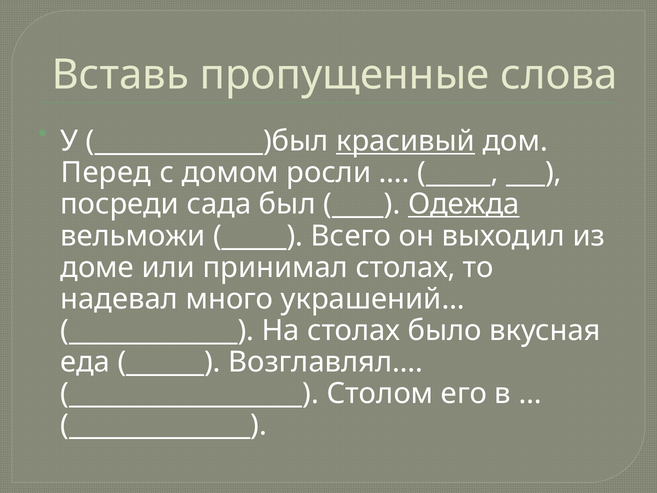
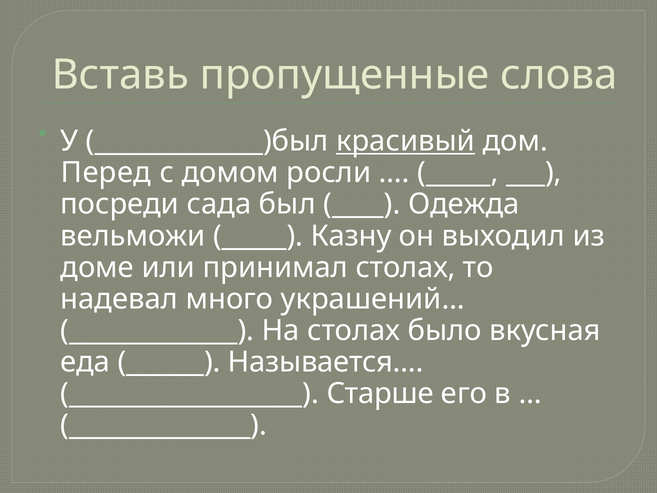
Одежда underline: present -> none
Всего: Всего -> Казну
Возглавлял…: Возглавлял… -> Называется…
Столом: Столом -> Старше
